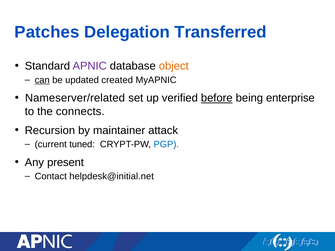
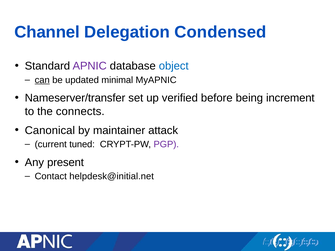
Patches: Patches -> Channel
Transferred: Transferred -> Condensed
object colour: orange -> blue
created: created -> minimal
Nameserver/related: Nameserver/related -> Nameserver/transfer
before underline: present -> none
enterprise: enterprise -> increment
Recursion: Recursion -> Canonical
PGP colour: blue -> purple
